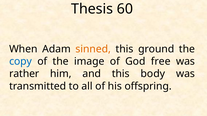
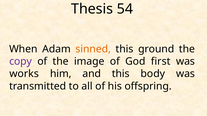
60: 60 -> 54
copy colour: blue -> purple
free: free -> first
rather: rather -> works
